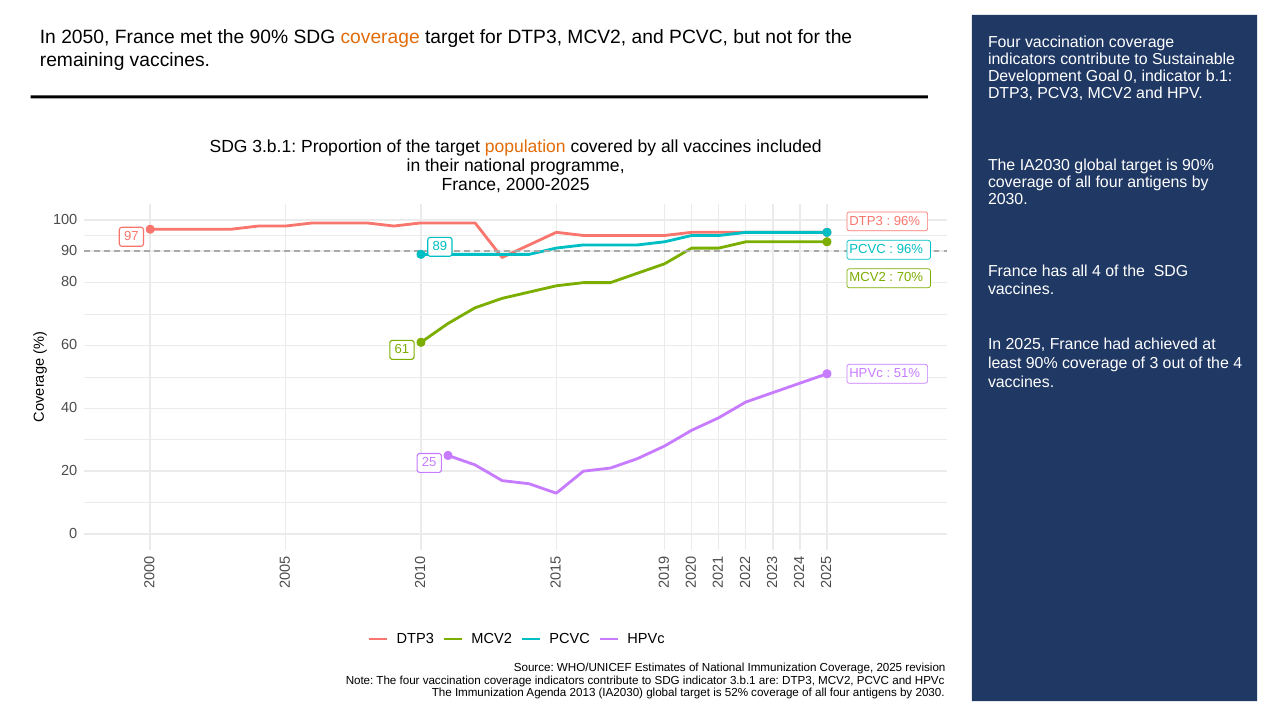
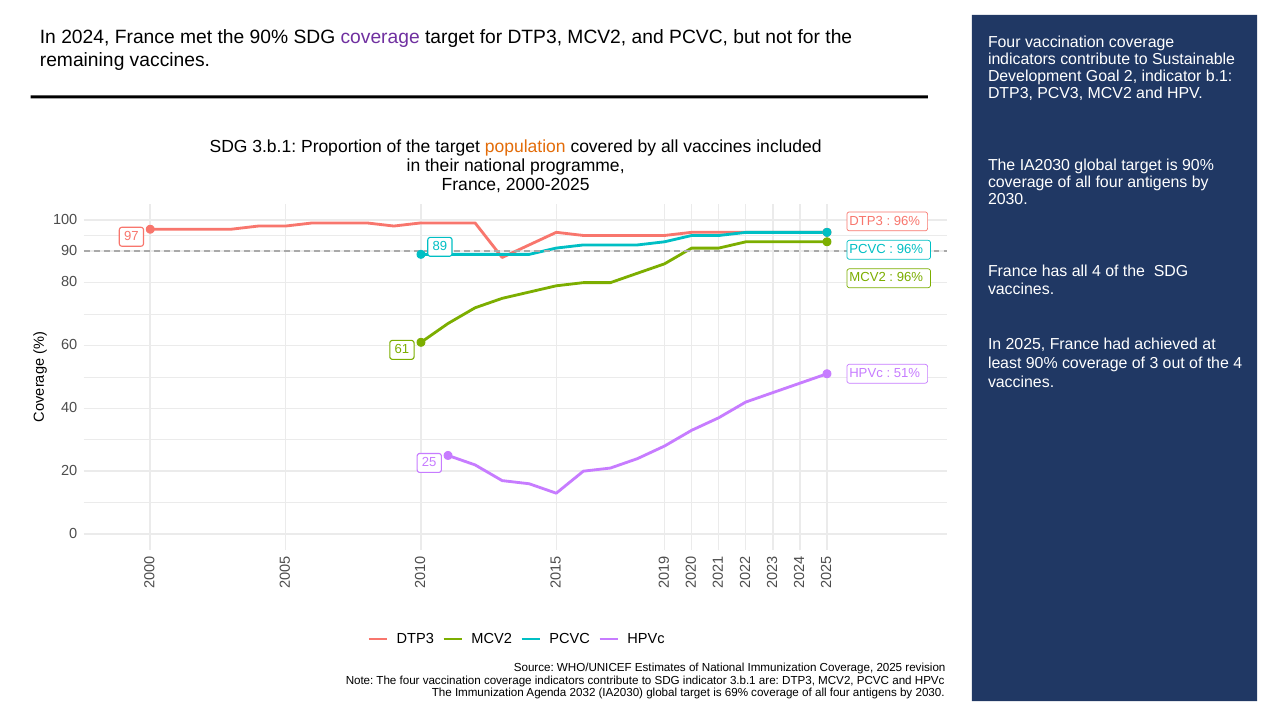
2050: 2050 -> 2024
coverage at (380, 37) colour: orange -> purple
Goal 0: 0 -> 2
70% at (910, 278): 70% -> 96%
2013: 2013 -> 2032
52%: 52% -> 69%
